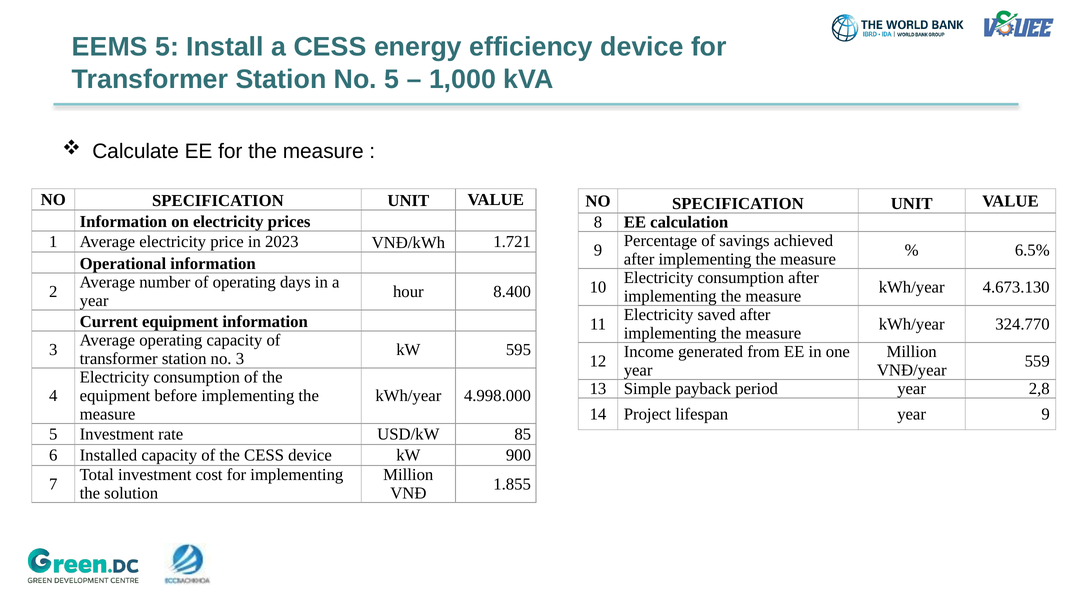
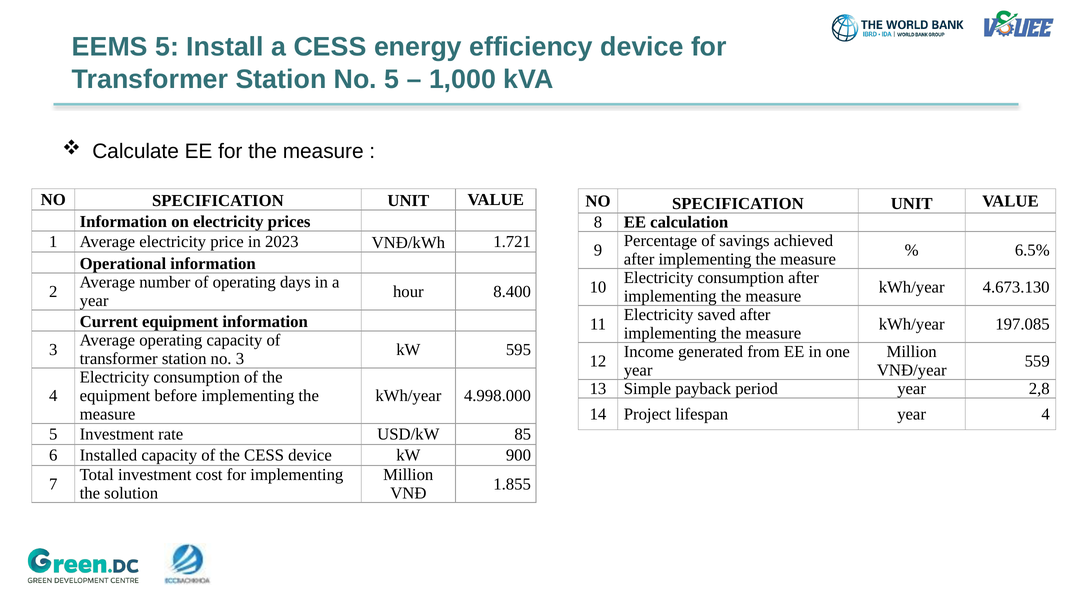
324.770: 324.770 -> 197.085
year 9: 9 -> 4
